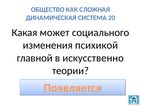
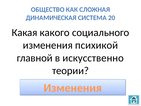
может: может -> какого
Появляется at (73, 88): Появляется -> Изменения
